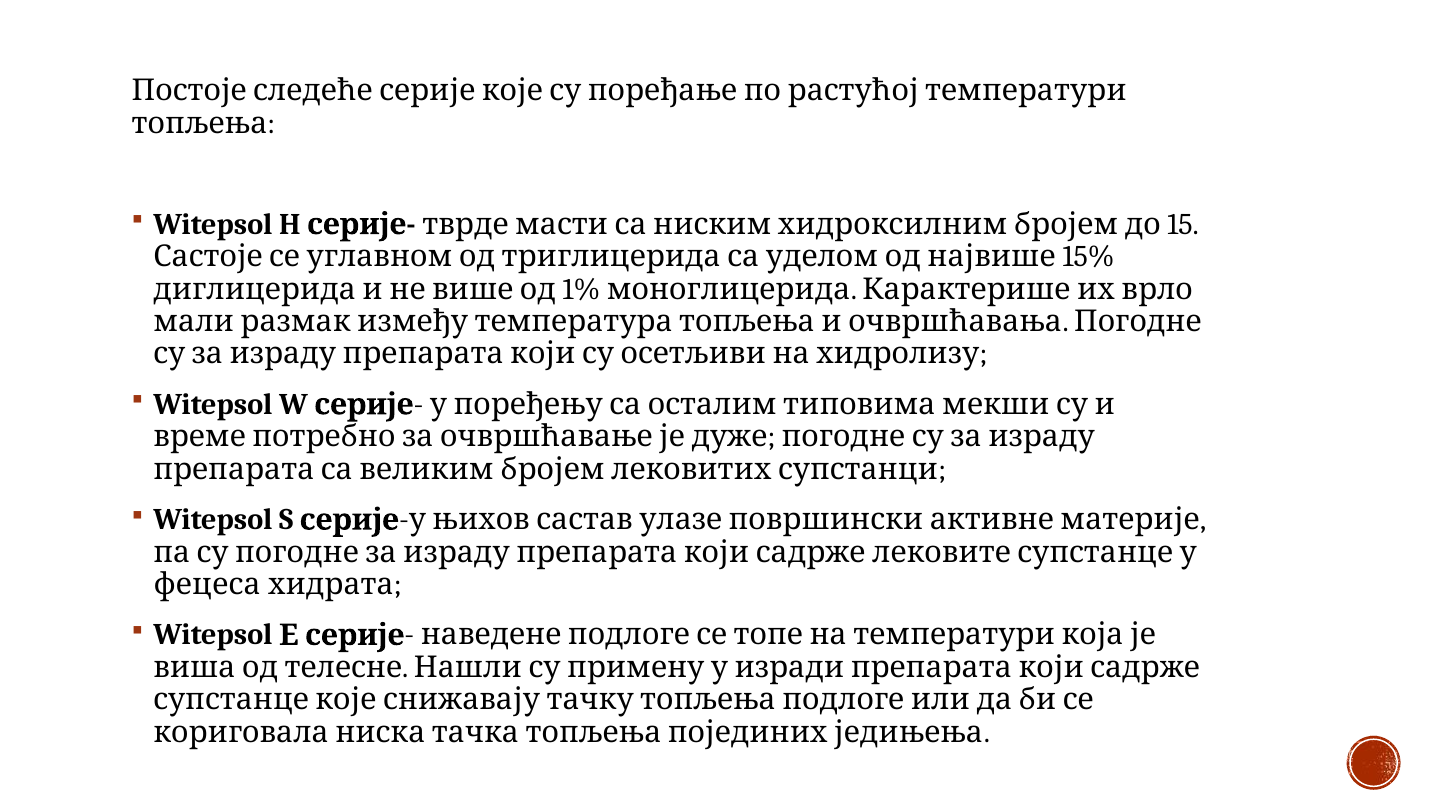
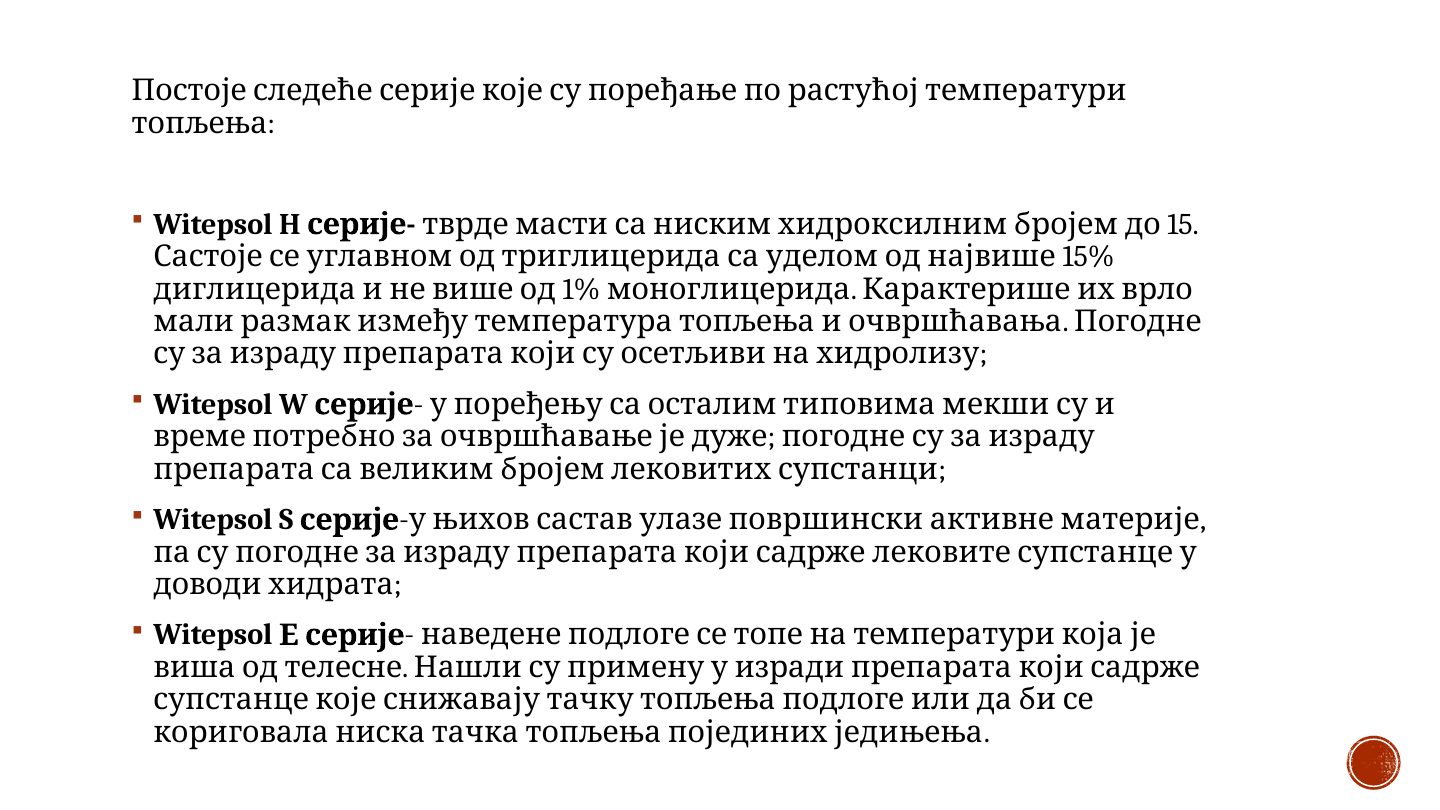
фецеса: фецеса -> доводи
